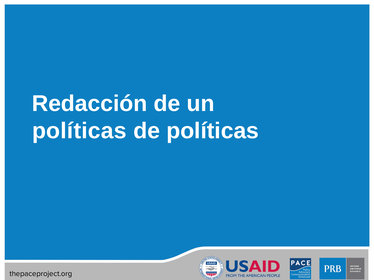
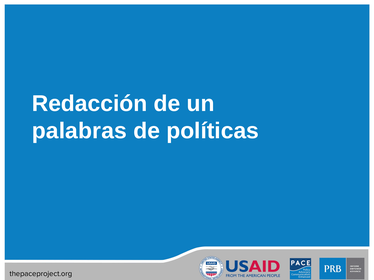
políticas at (79, 131): políticas -> palabras
